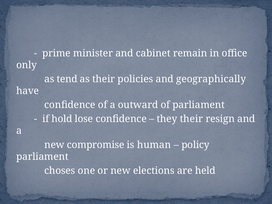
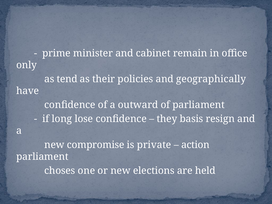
hold: hold -> long
they their: their -> basis
human: human -> private
policy: policy -> action
